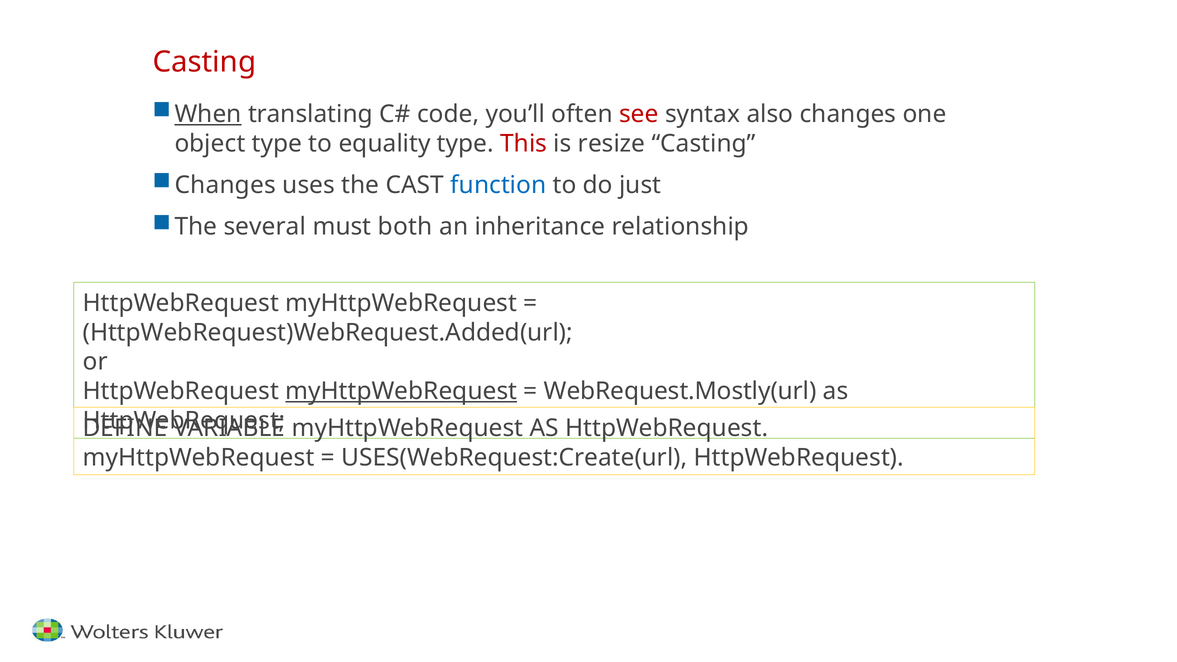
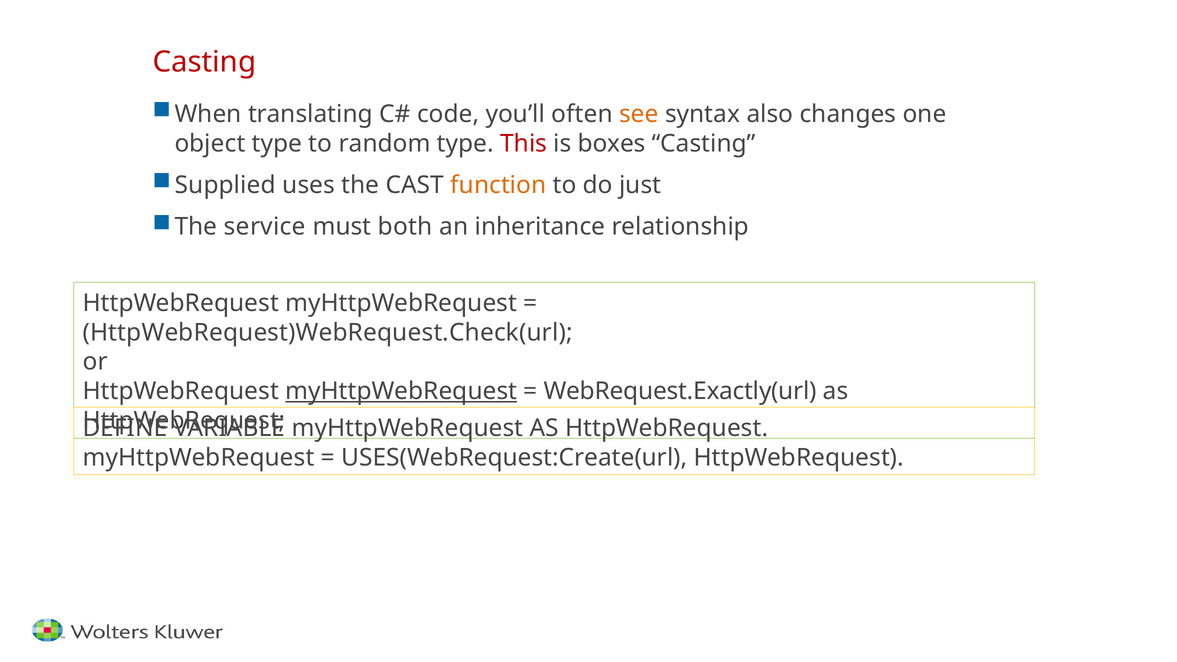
When underline: present -> none
see colour: red -> orange
equality: equality -> random
resize: resize -> boxes
Changes at (225, 185): Changes -> Supplied
function colour: blue -> orange
several: several -> service
HttpWebRequest)WebRequest.Added(url: HttpWebRequest)WebRequest.Added(url -> HttpWebRequest)WebRequest.Check(url
WebRequest.Mostly(url: WebRequest.Mostly(url -> WebRequest.Exactly(url
